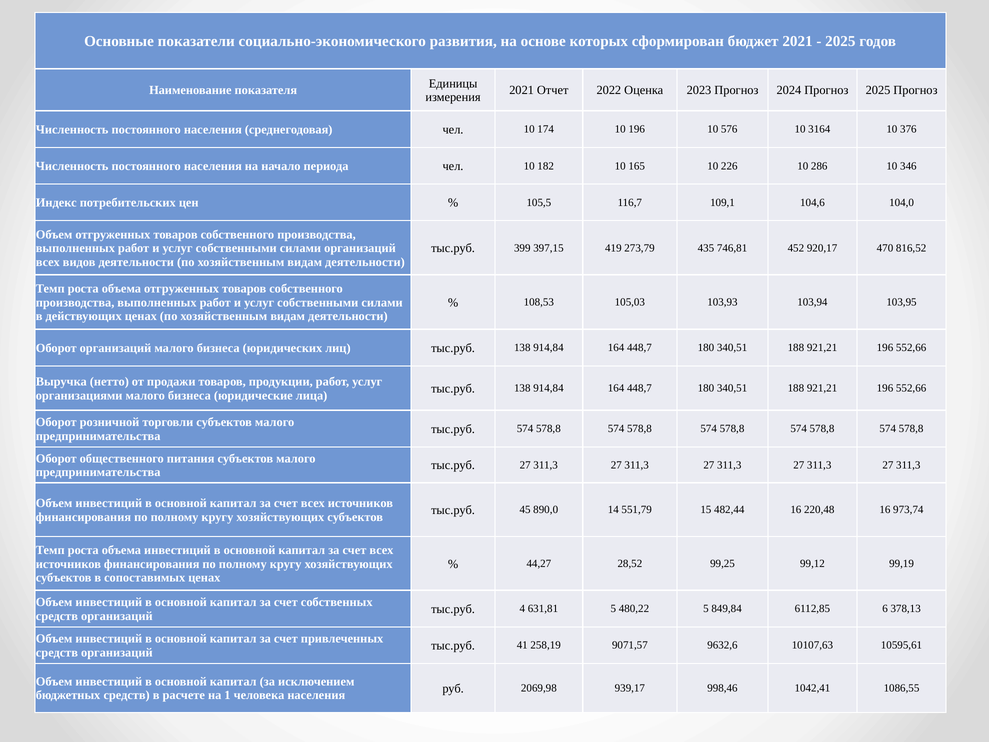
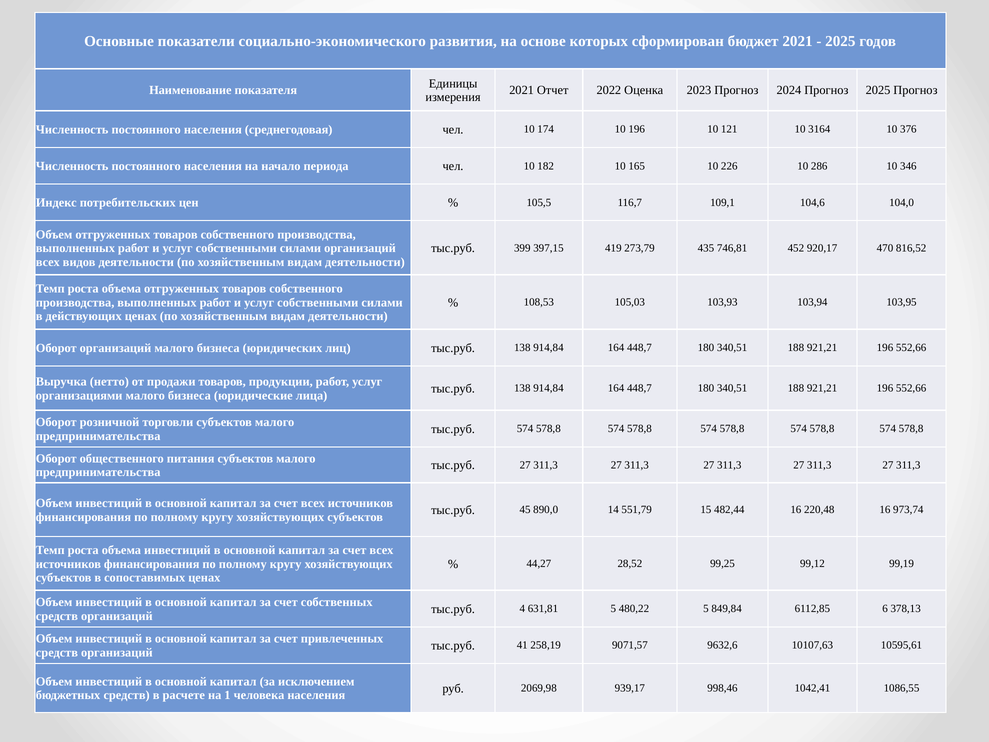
576: 576 -> 121
